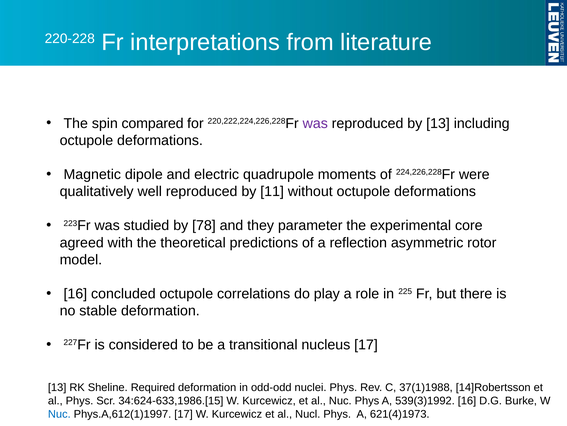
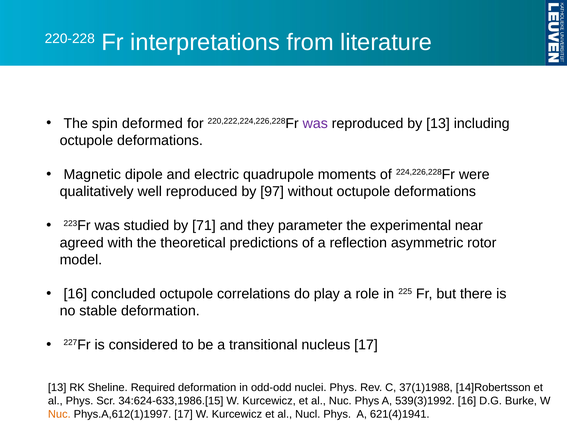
compared: compared -> deformed
11: 11 -> 97
78: 78 -> 71
core: core -> near
Nuc at (59, 413) colour: blue -> orange
621(4)1973: 621(4)1973 -> 621(4)1941
